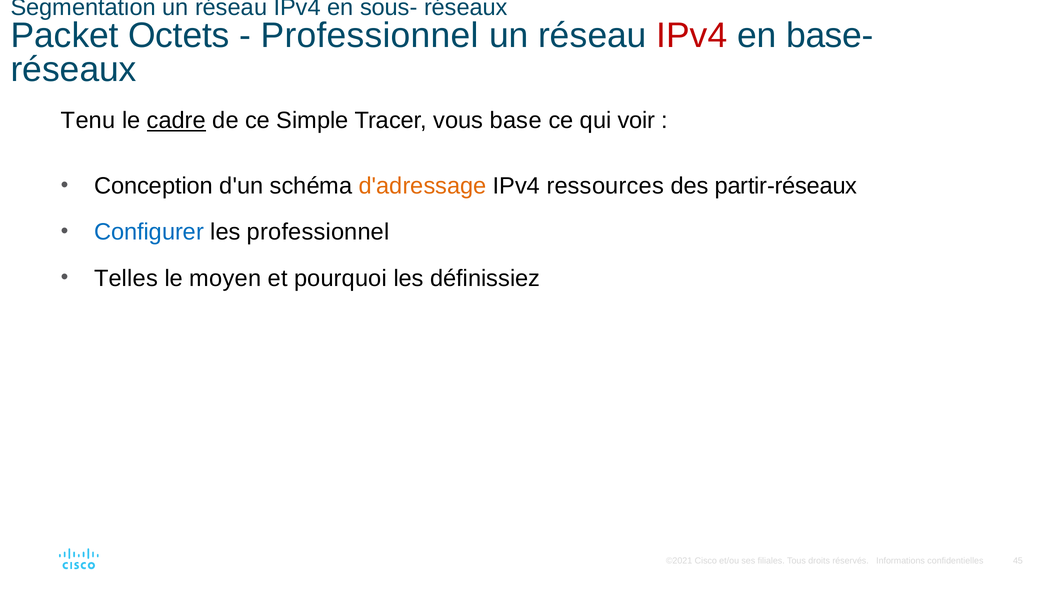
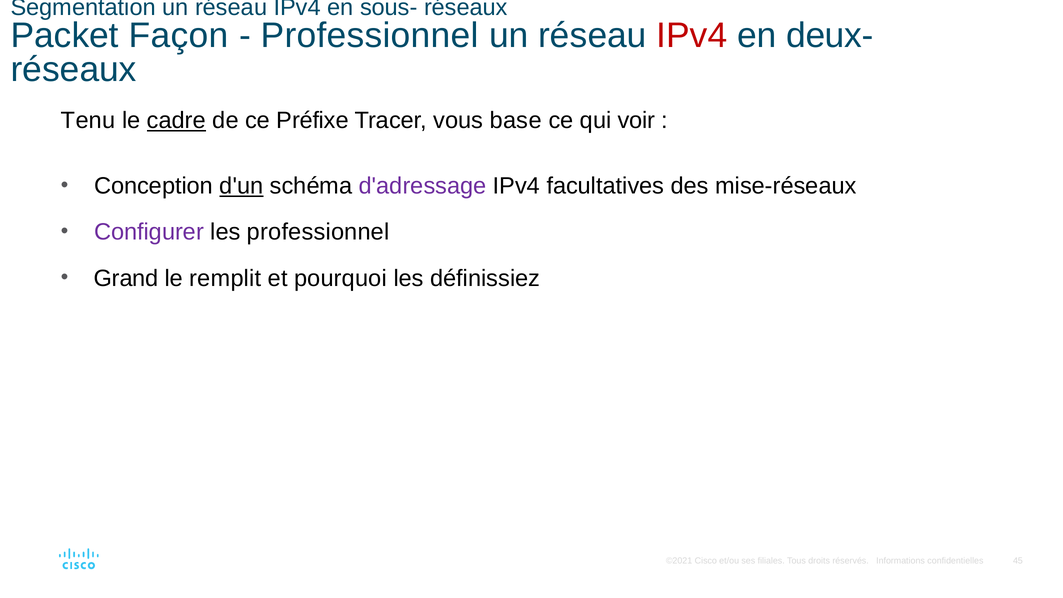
Octets: Octets -> Façon
base-: base- -> deux-
Simple: Simple -> Préfixe
d'un underline: none -> present
d'adressage colour: orange -> purple
ressources: ressources -> facultatives
partir-réseaux: partir-réseaux -> mise-réseaux
Configurer colour: blue -> purple
Telles: Telles -> Grand
moyen: moyen -> remplit
